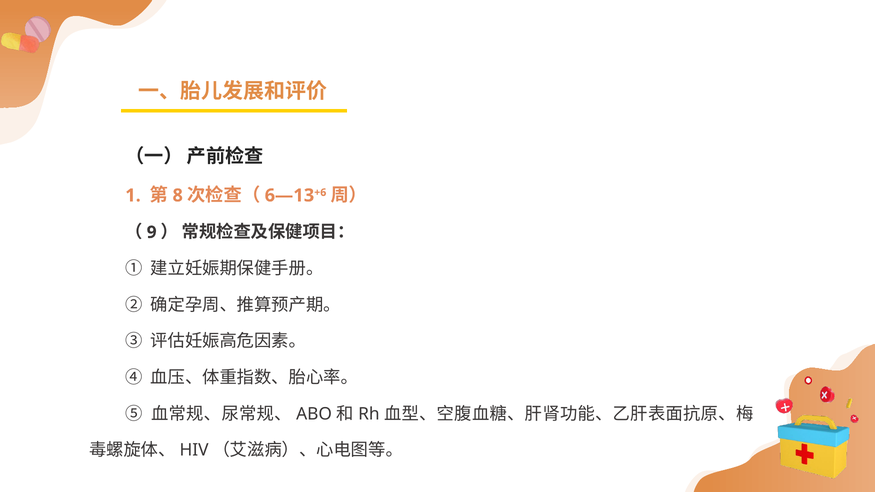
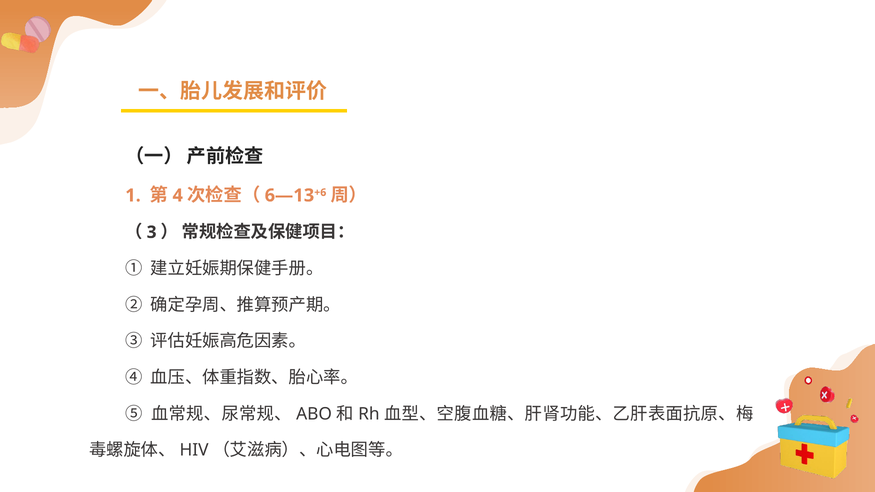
8: 8 -> 4
9: 9 -> 3
